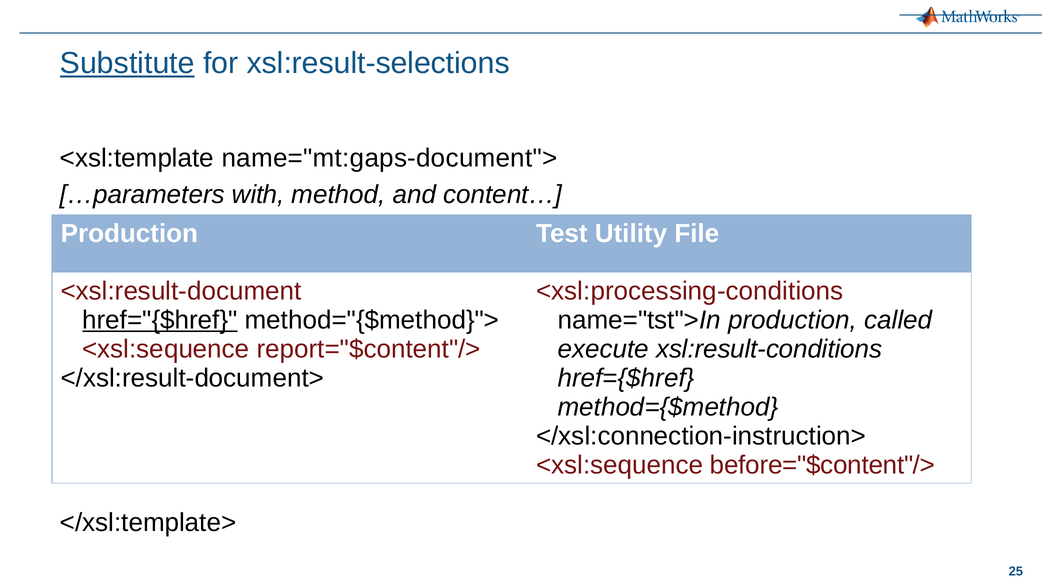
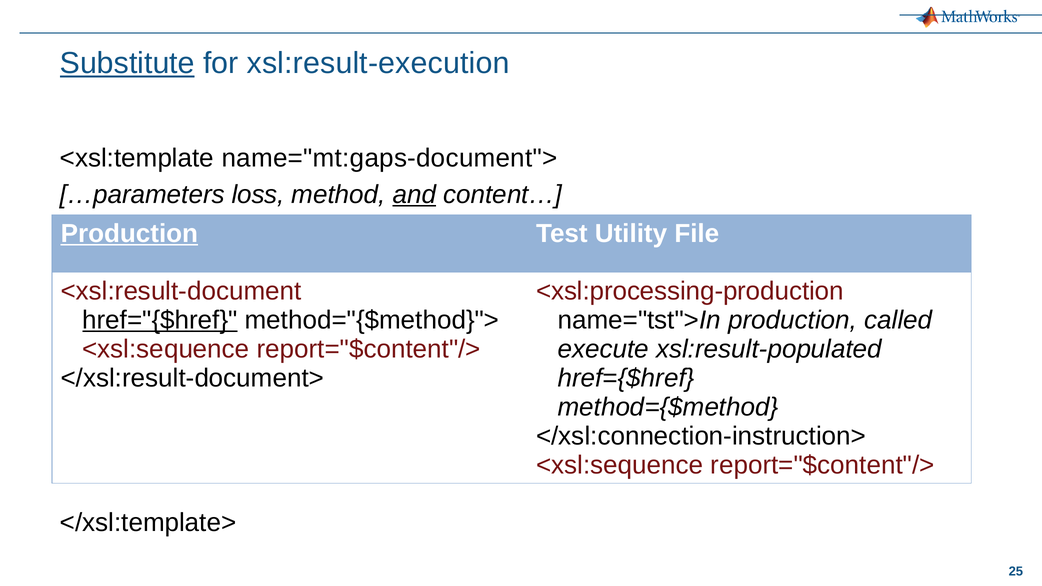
xsl:result-selections: xsl:result-selections -> xsl:result-execution
with: with -> loss
and underline: none -> present
Production at (129, 234) underline: none -> present
<xsl:processing-conditions: <xsl:processing-conditions -> <xsl:processing-production
xsl:result-conditions: xsl:result-conditions -> xsl:result-populated
before="$content"/> at (823, 465): before="$content"/> -> report="$content"/>
